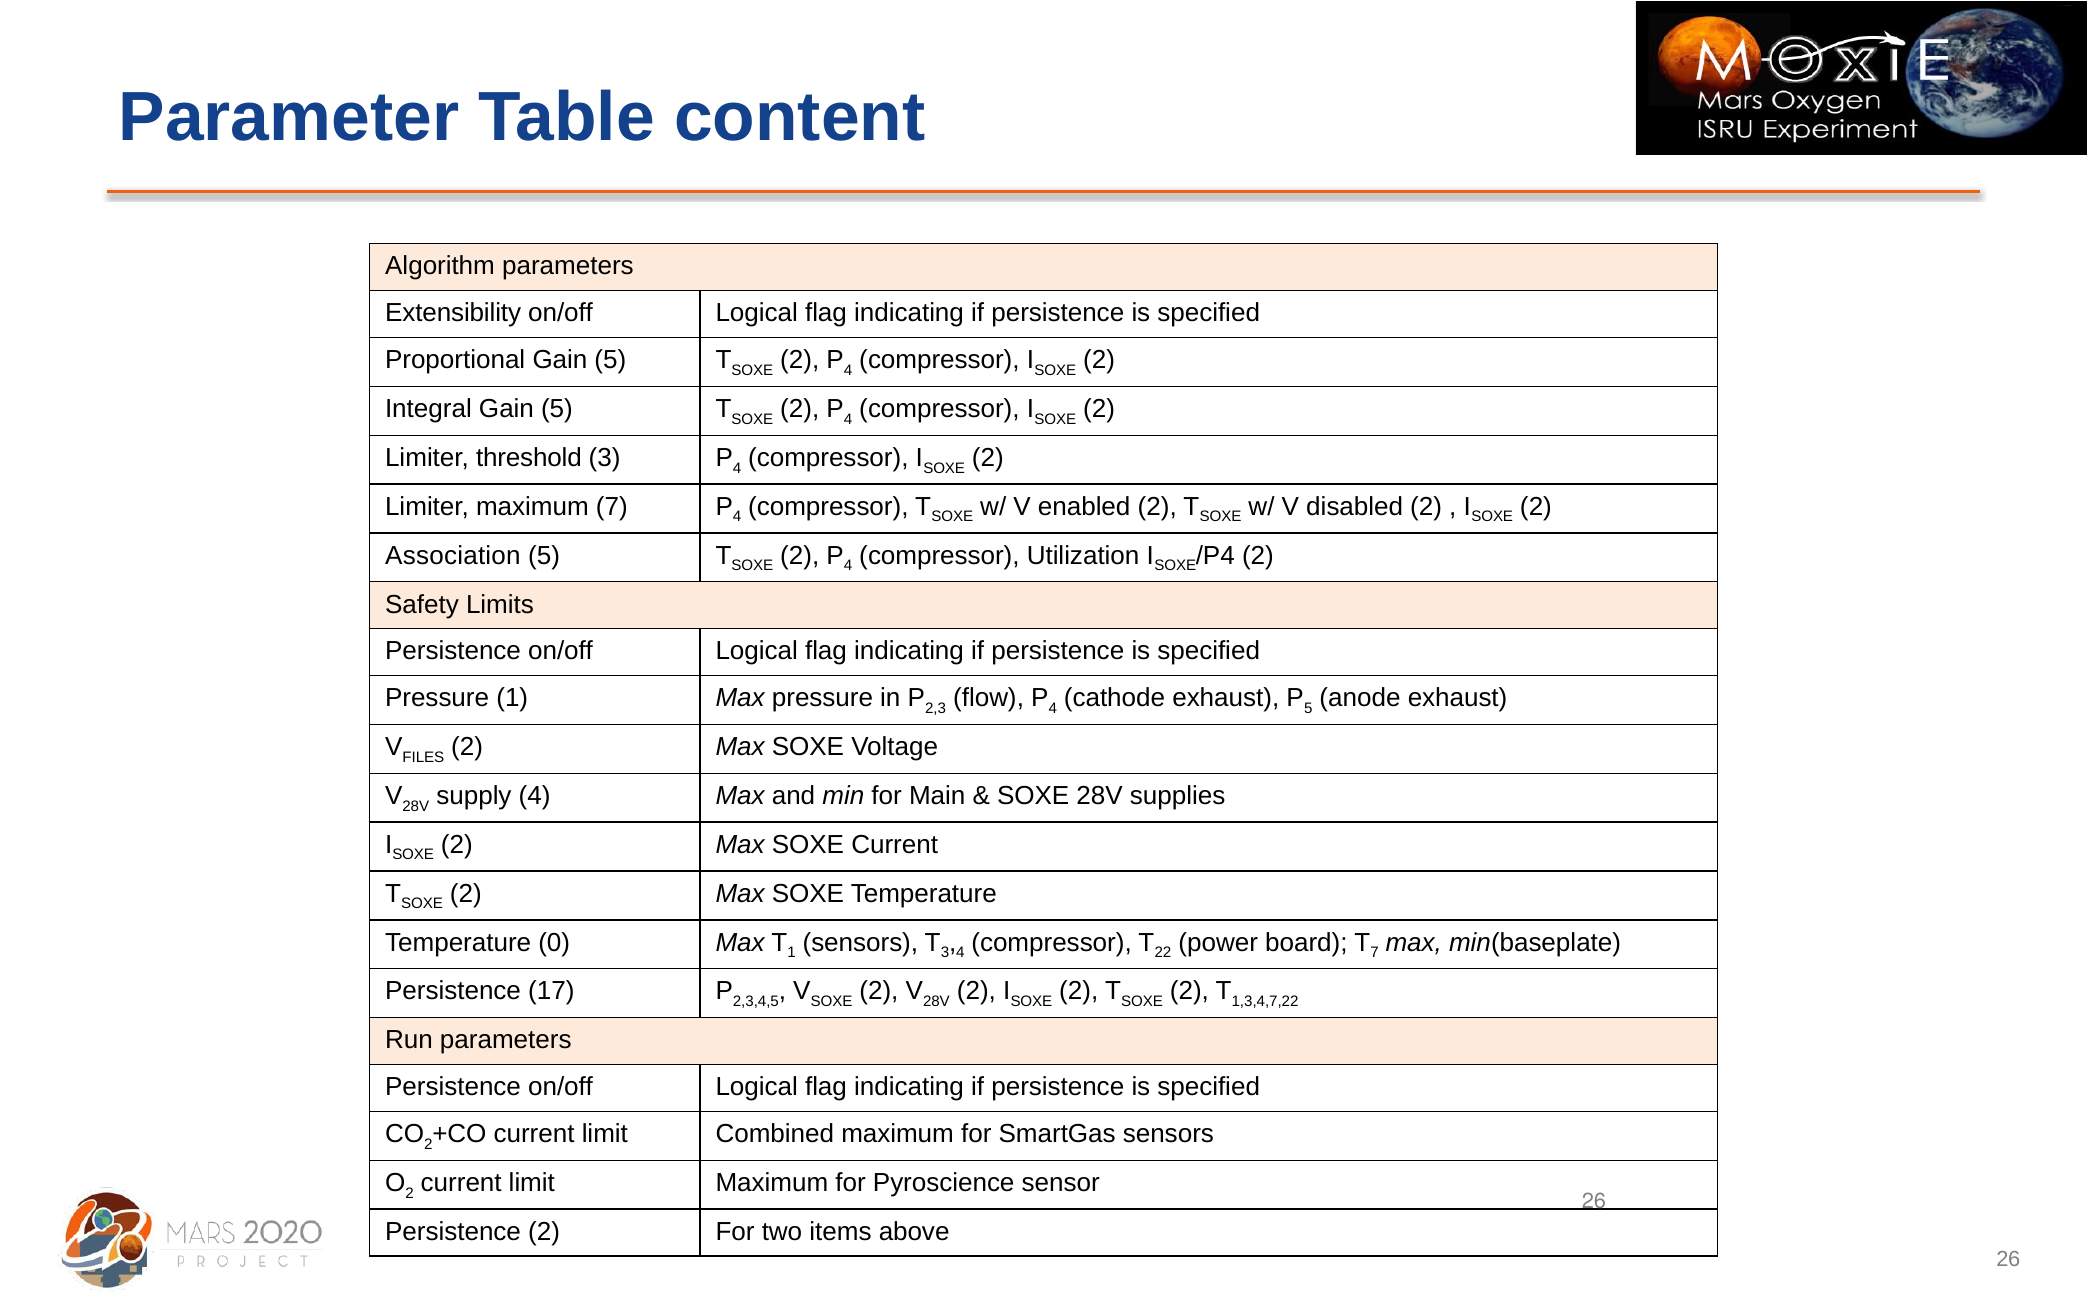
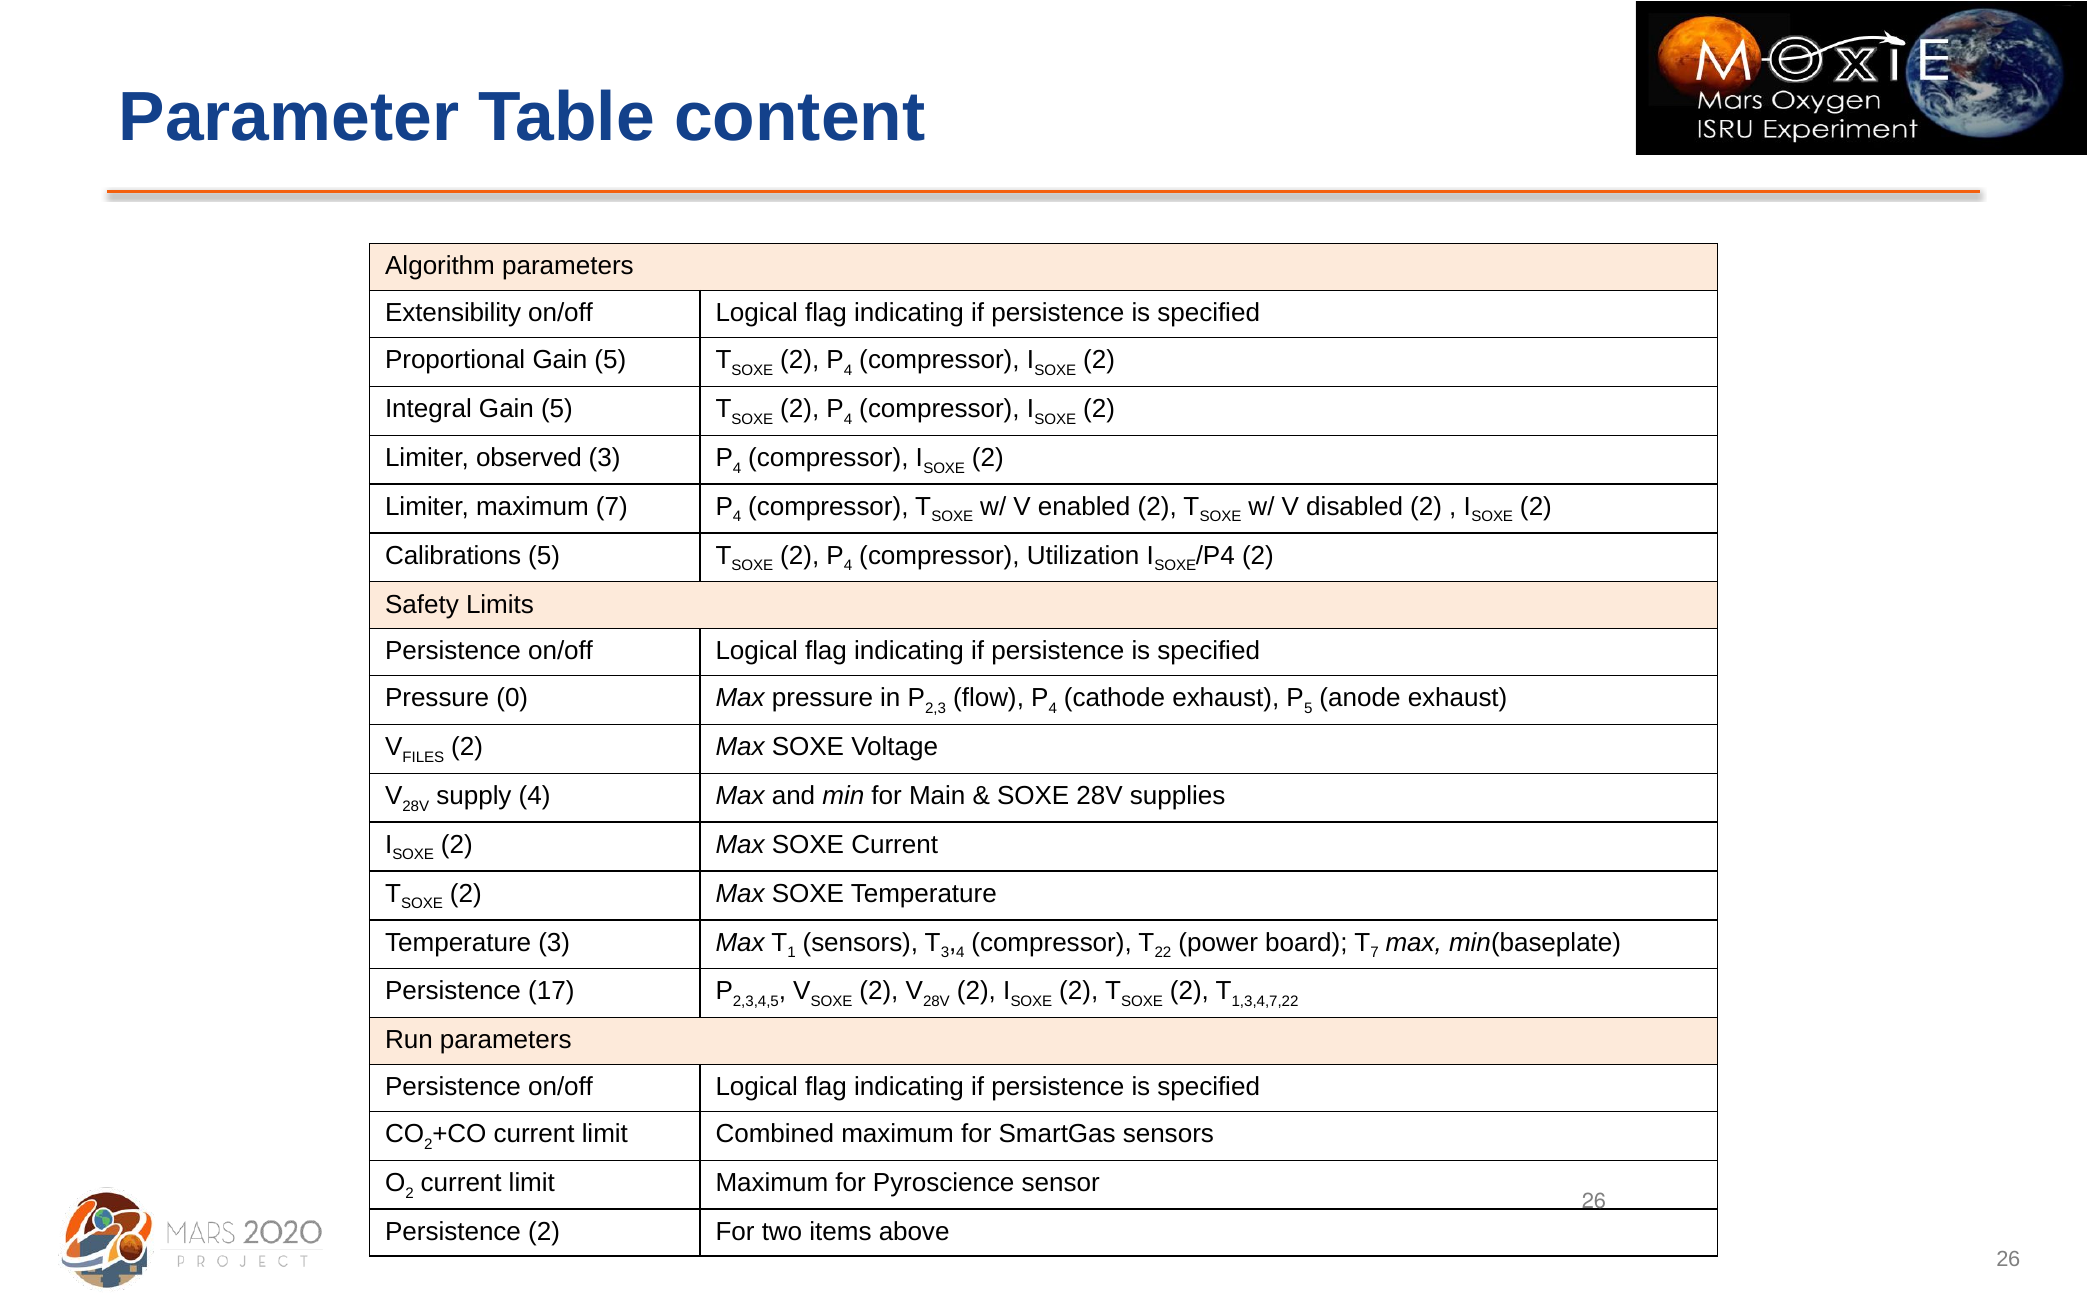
threshold: threshold -> observed
Association: Association -> Calibrations
Pressure 1: 1 -> 0
Temperature 0: 0 -> 3
